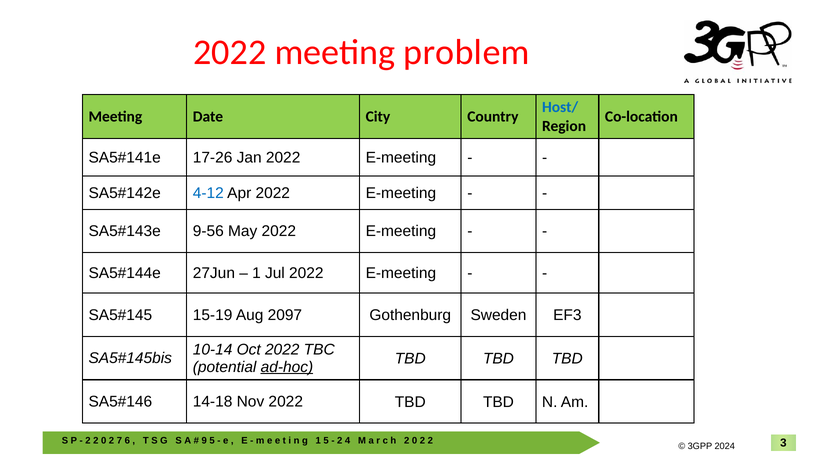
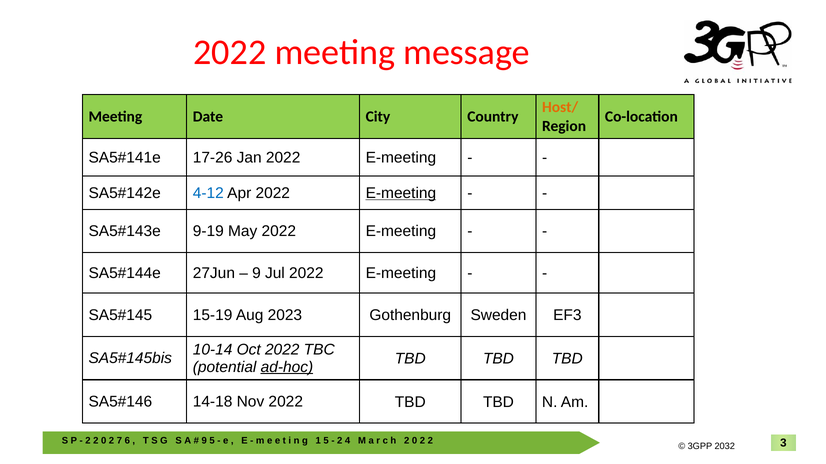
problem: problem -> message
Host/ colour: blue -> orange
E-meeting at (401, 193) underline: none -> present
9-56: 9-56 -> 9-19
1 at (256, 273): 1 -> 9
2097: 2097 -> 2023
2024: 2024 -> 2032
